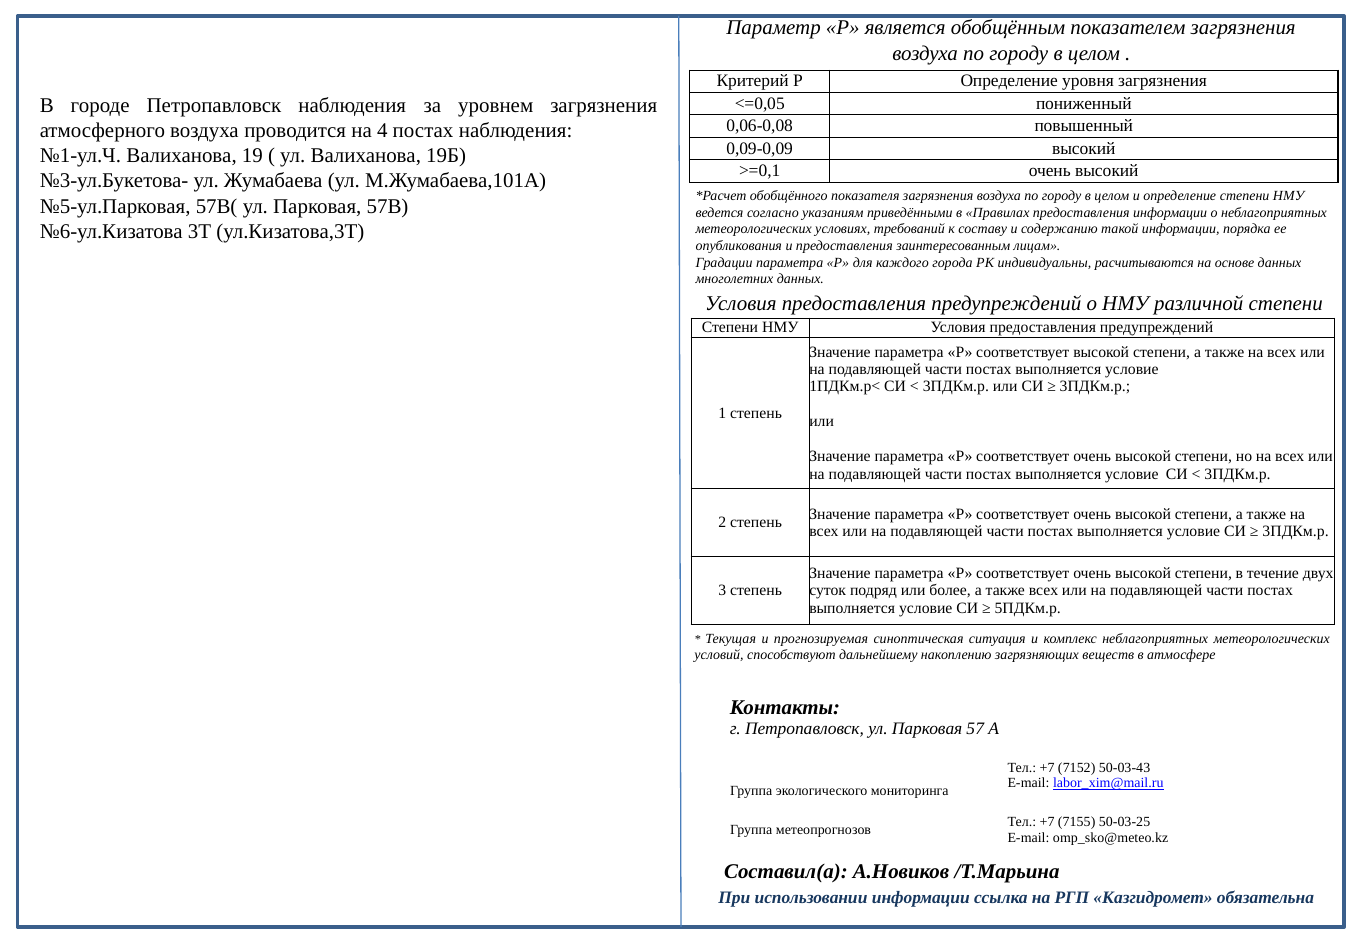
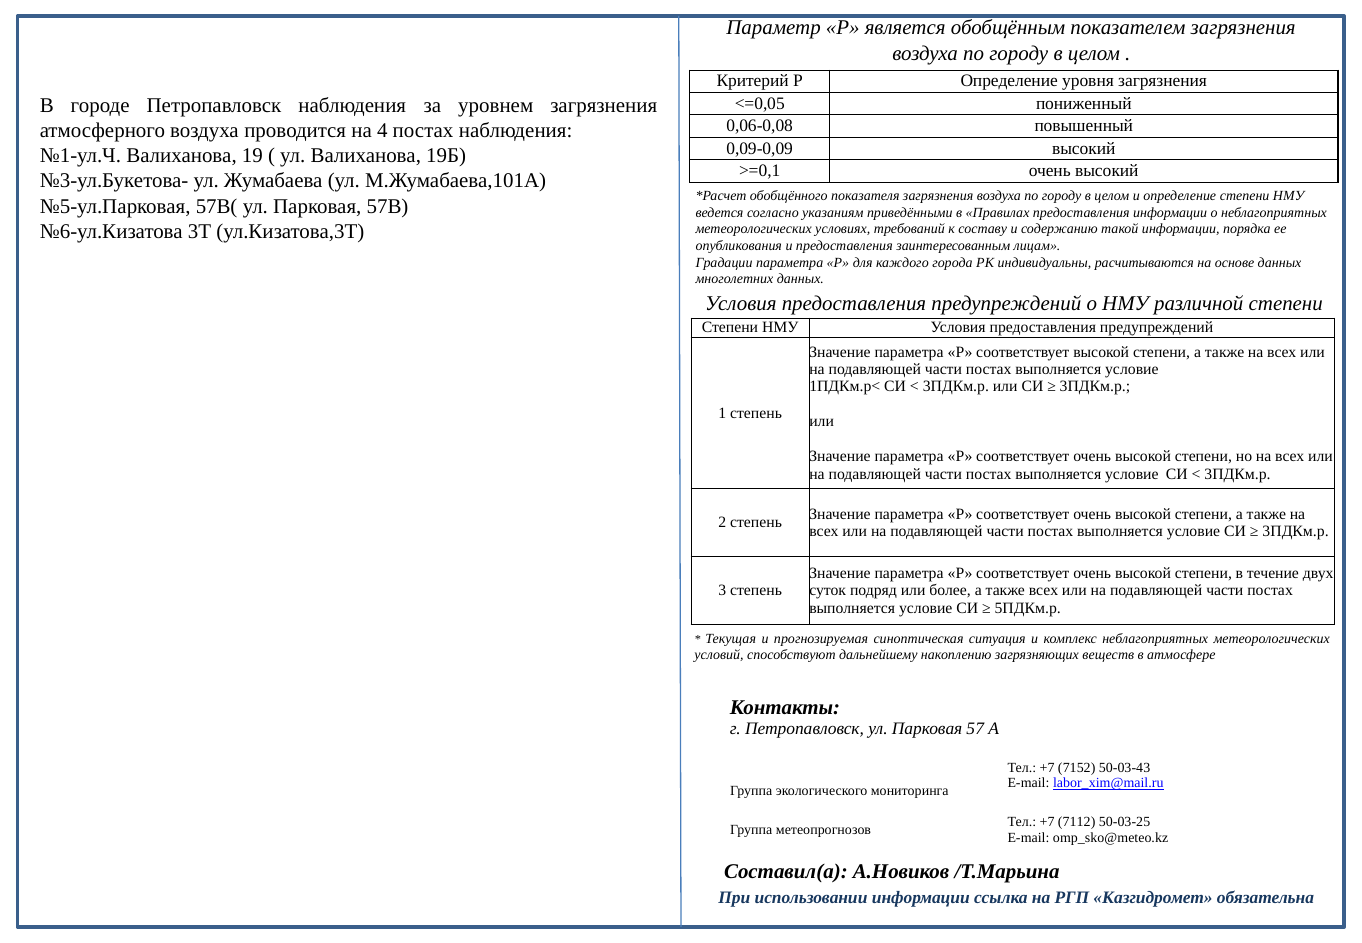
7155: 7155 -> 7112
